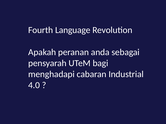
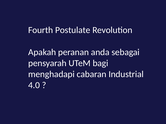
Language: Language -> Postulate
